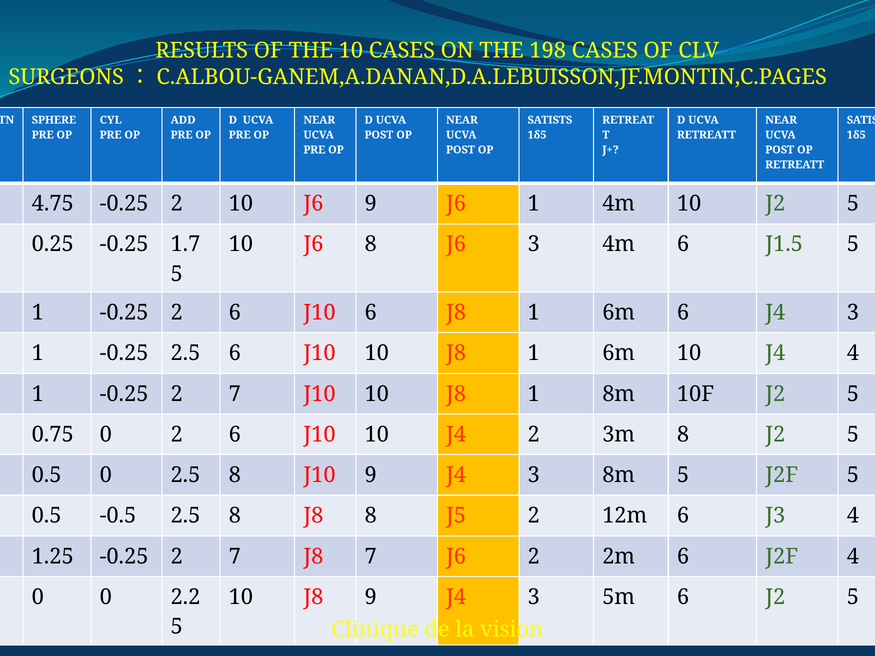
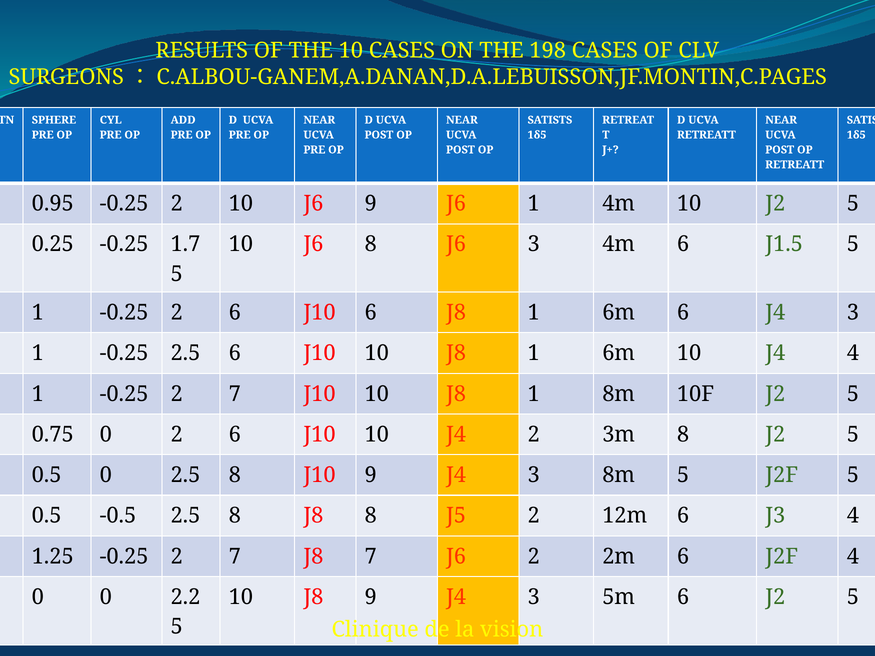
4.75: 4.75 -> 0.95
